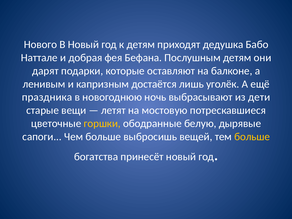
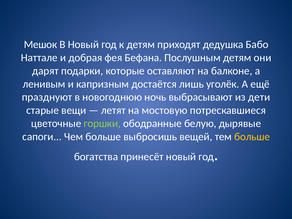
Нового: Нового -> Мешок
праздника: праздника -> празднуют
горшки colour: yellow -> light green
